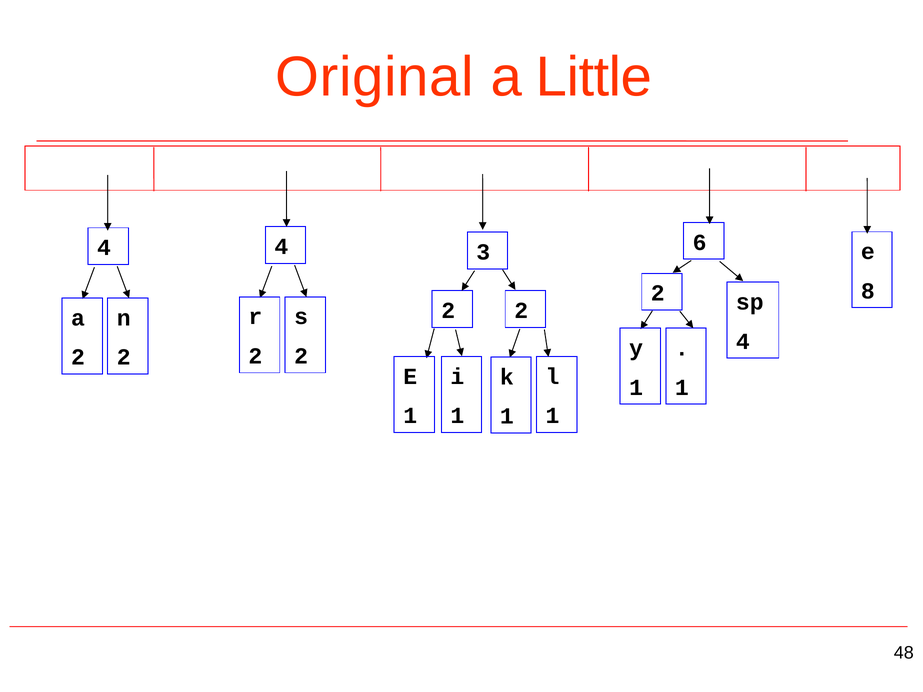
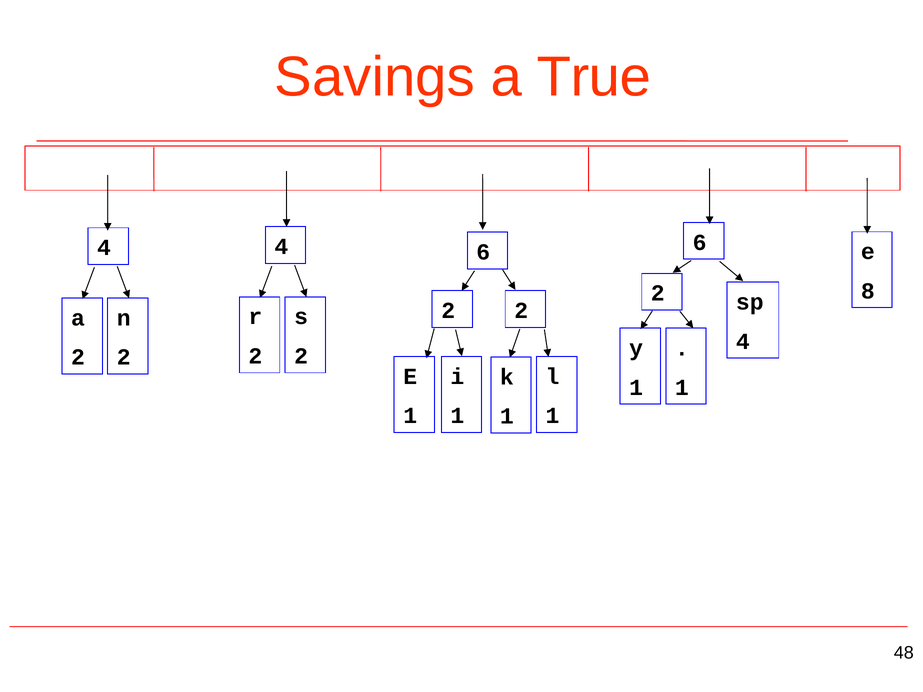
Original: Original -> Savings
Little: Little -> True
4 3: 3 -> 6
